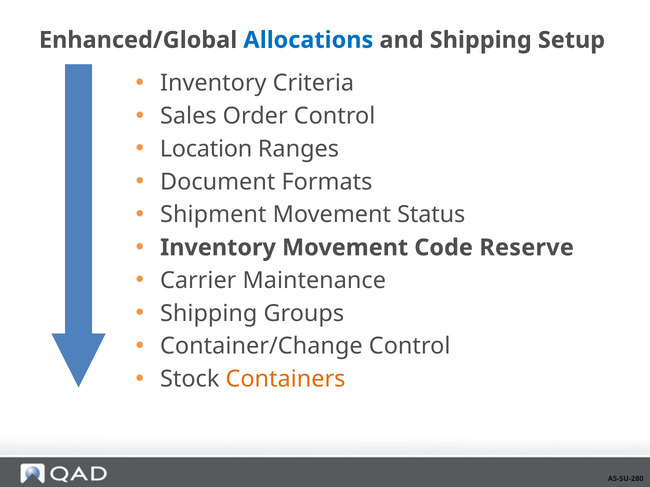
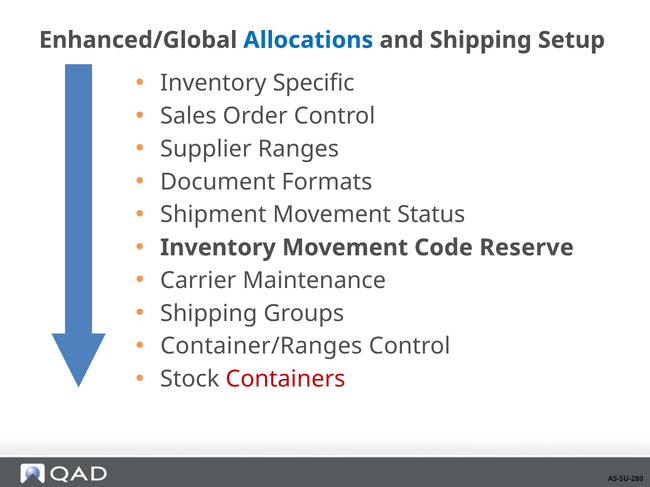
Criteria: Criteria -> Specific
Location: Location -> Supplier
Container/Change: Container/Change -> Container/Ranges
Containers colour: orange -> red
